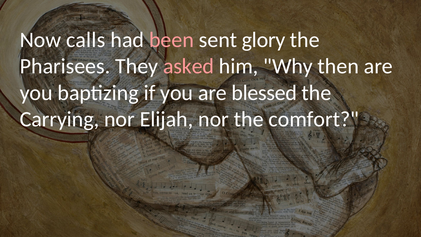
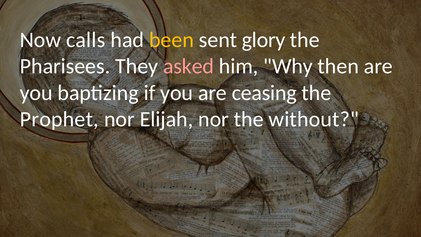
been colour: pink -> yellow
blessed: blessed -> ceasing
Carrying: Carrying -> Prophet
comfort: comfort -> without
